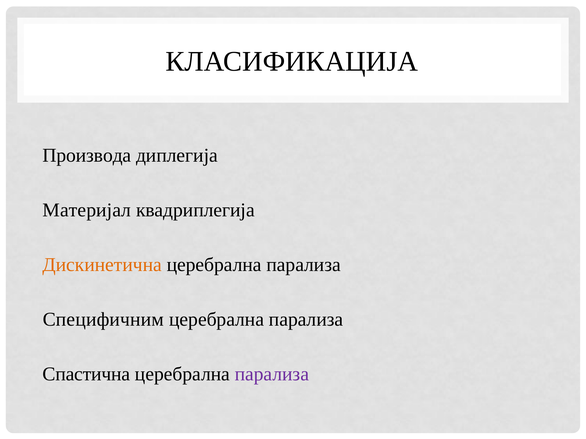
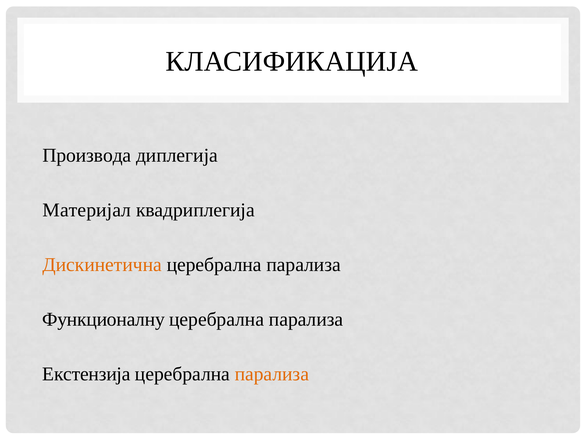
Специфичним: Специфичним -> Функционалну
Спастична: Спастична -> Екстензија
парализа at (272, 374) colour: purple -> orange
